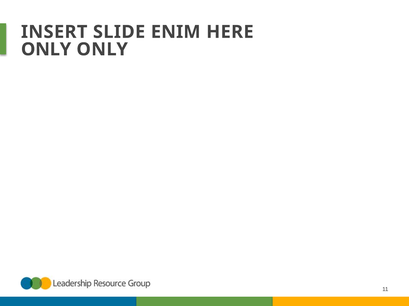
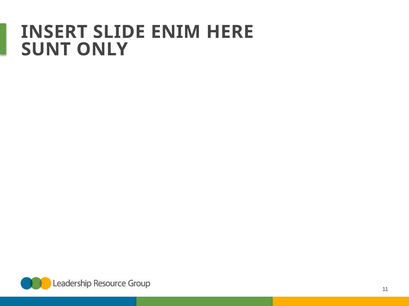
ONLY at (46, 49): ONLY -> SUNT
